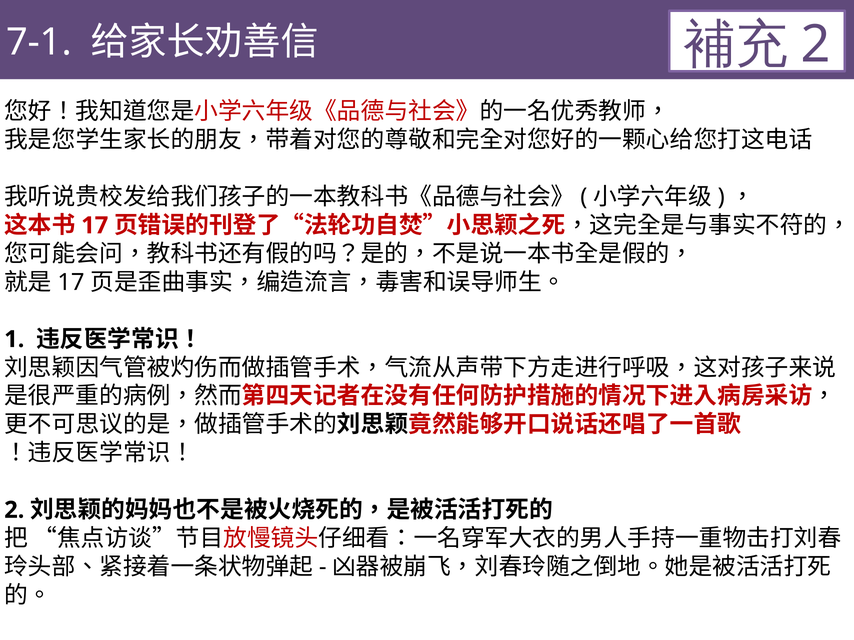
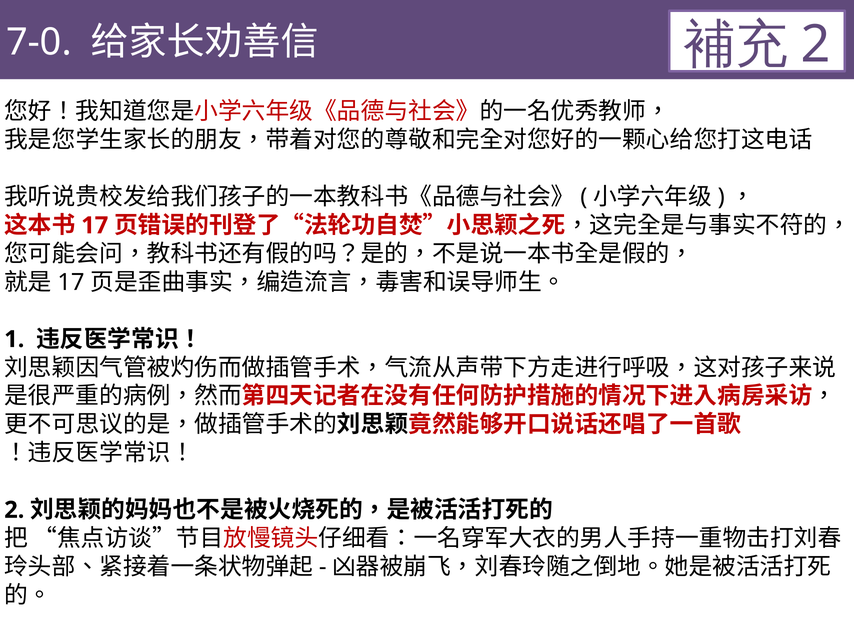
7-1: 7-1 -> 7-0
